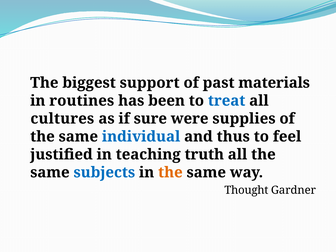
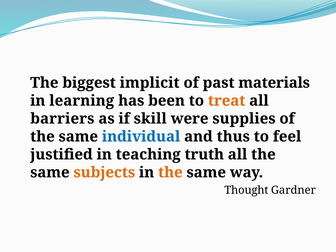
support: support -> implicit
routines: routines -> learning
treat colour: blue -> orange
cultures: cultures -> barriers
sure: sure -> skill
subjects colour: blue -> orange
